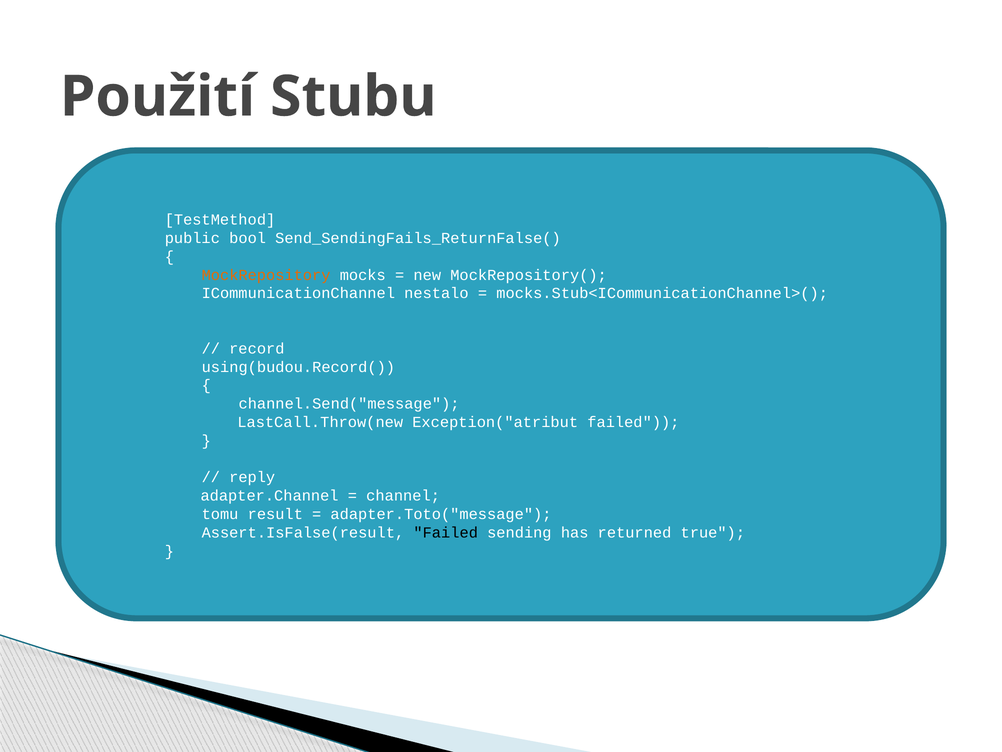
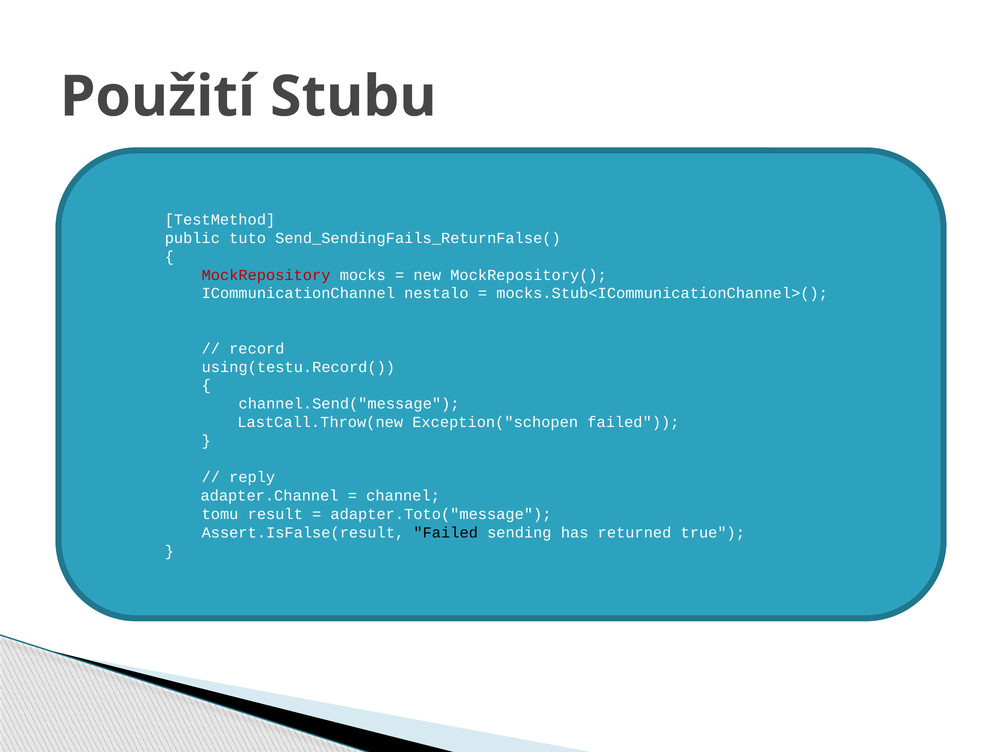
bool: bool -> tuto
MockRepository colour: orange -> red
using(budou.Record(: using(budou.Record( -> using(testu.Record(
Exception("atribut: Exception("atribut -> Exception("schopen
